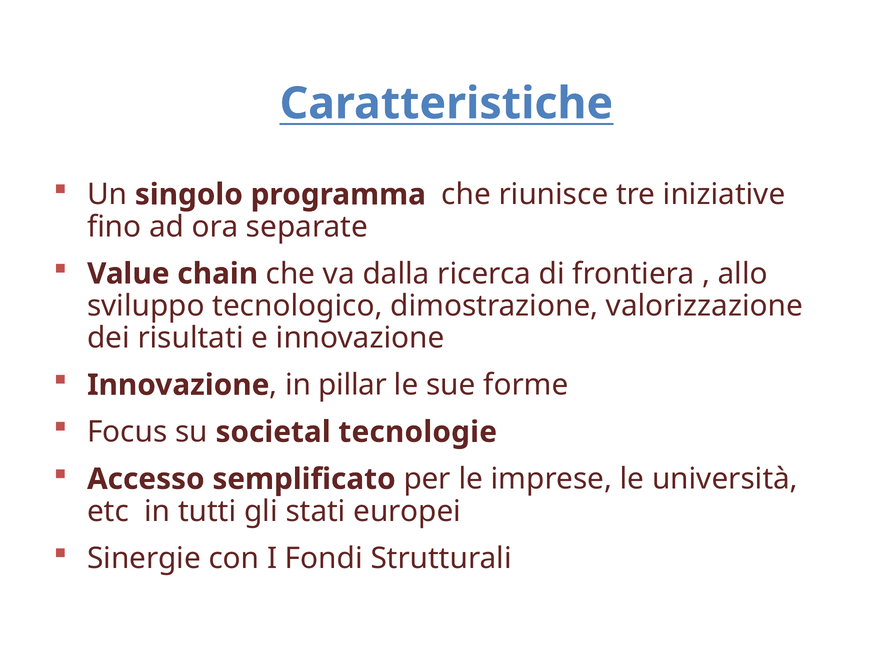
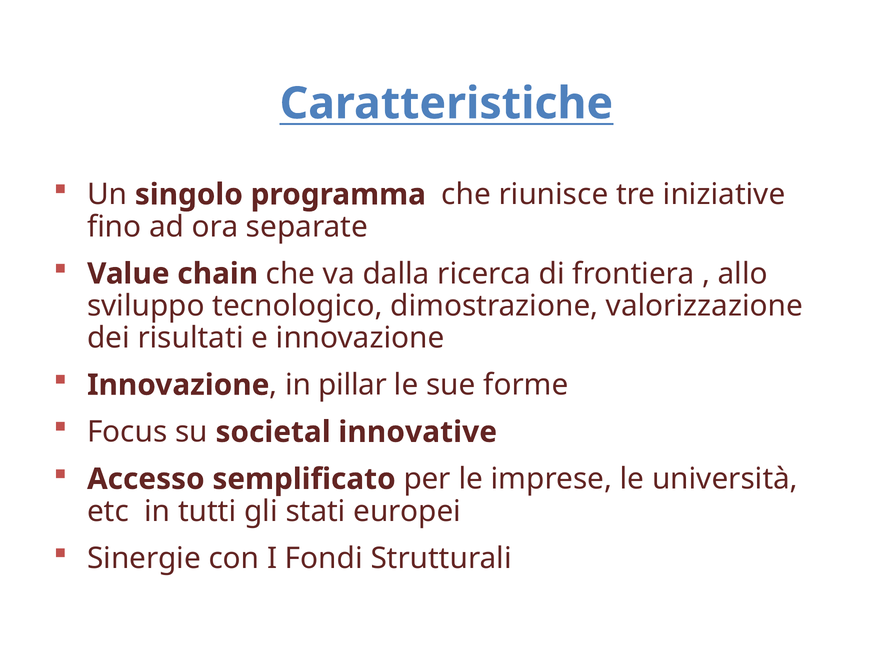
tecnologie: tecnologie -> innovative
